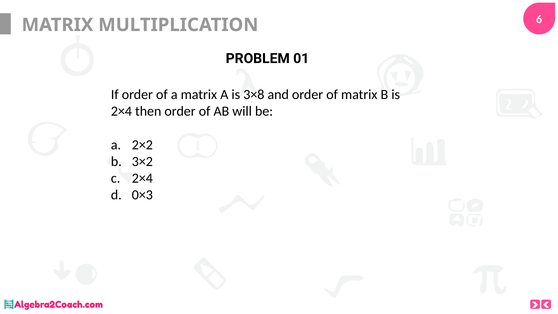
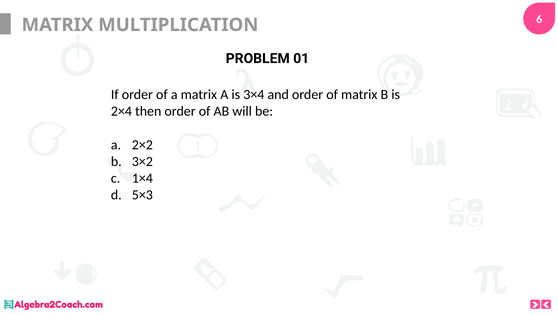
3×8: 3×8 -> 3×4
2×4 at (142, 178): 2×4 -> 1×4
0×3: 0×3 -> 5×3
